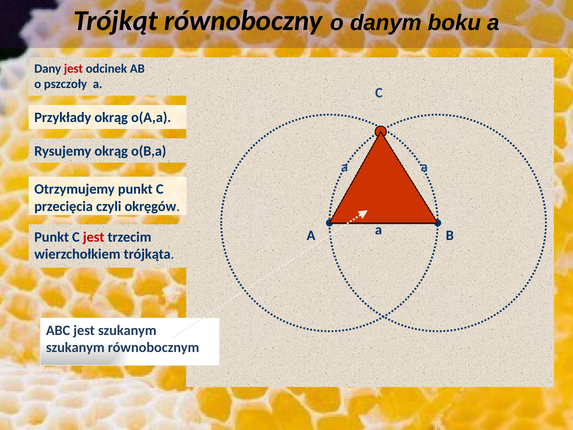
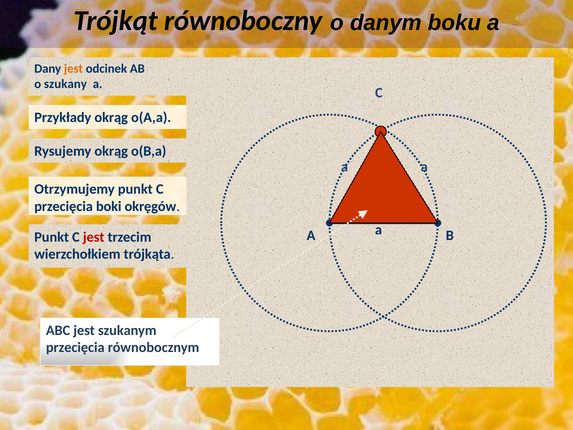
jest at (73, 69) colour: red -> orange
pszczoły: pszczoły -> szukany
czyli: czyli -> boki
szukanym at (75, 347): szukanym -> przecięcia
